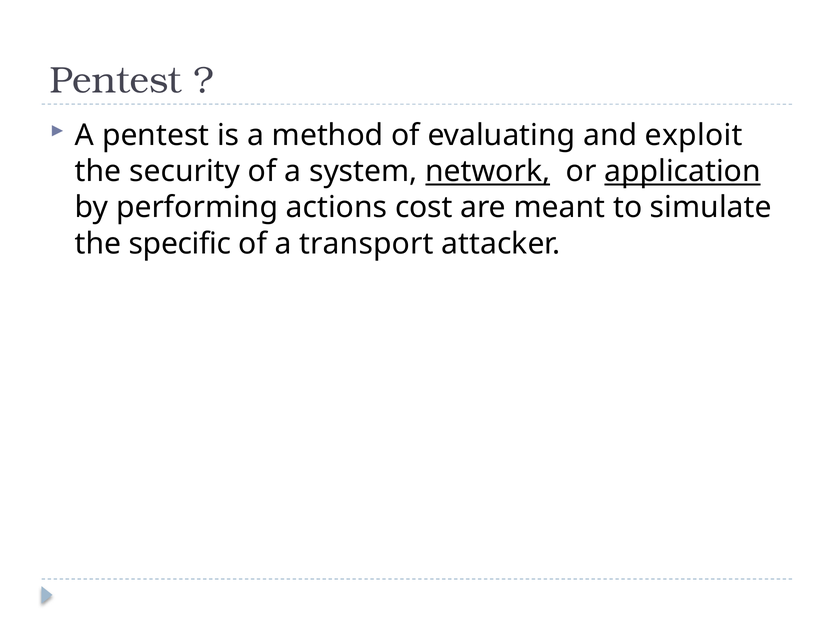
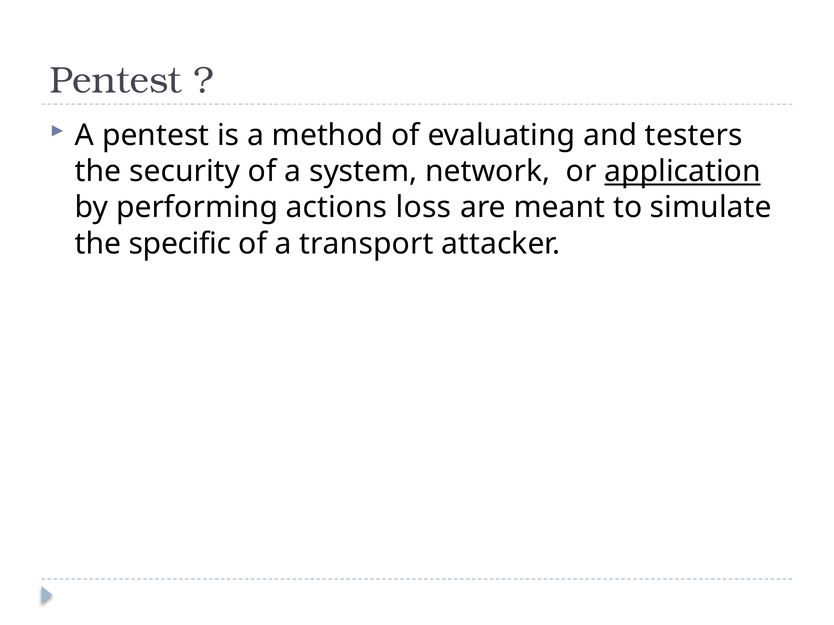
exploit: exploit -> testers
network underline: present -> none
cost: cost -> loss
